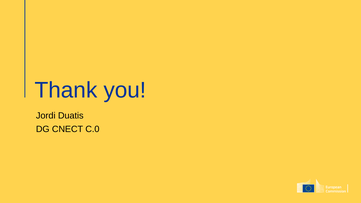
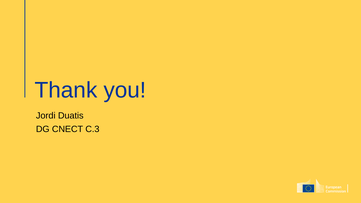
C.0: C.0 -> C.3
